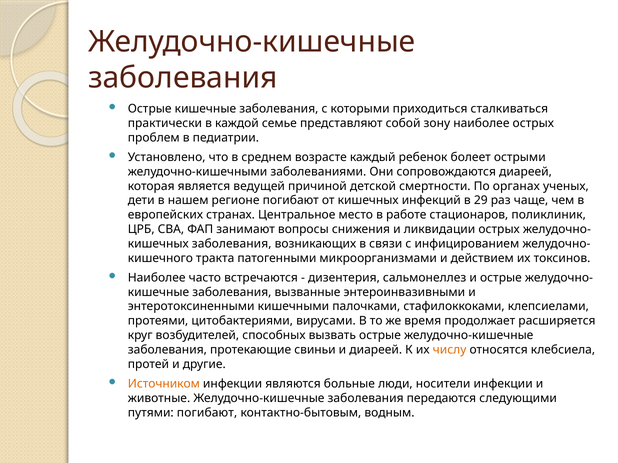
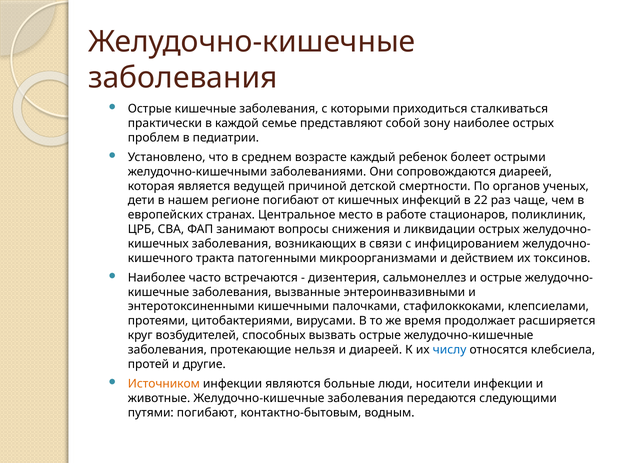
органах: органах -> органов
29: 29 -> 22
свиньи: свиньи -> нельзя
числу colour: orange -> blue
